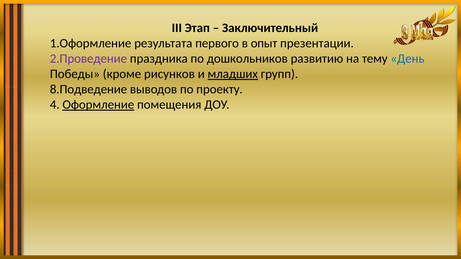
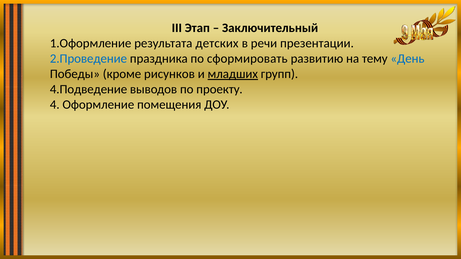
первого: первого -> детских
опыт: опыт -> речи
2.Проведение colour: purple -> blue
дошкольников: дошкольников -> сформировать
8.Подведение: 8.Подведение -> 4.Подведение
Оформление underline: present -> none
